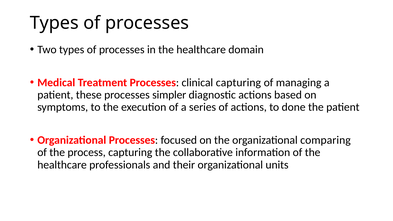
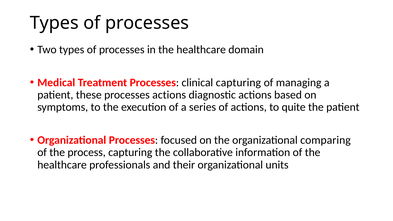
processes simpler: simpler -> actions
done: done -> quite
